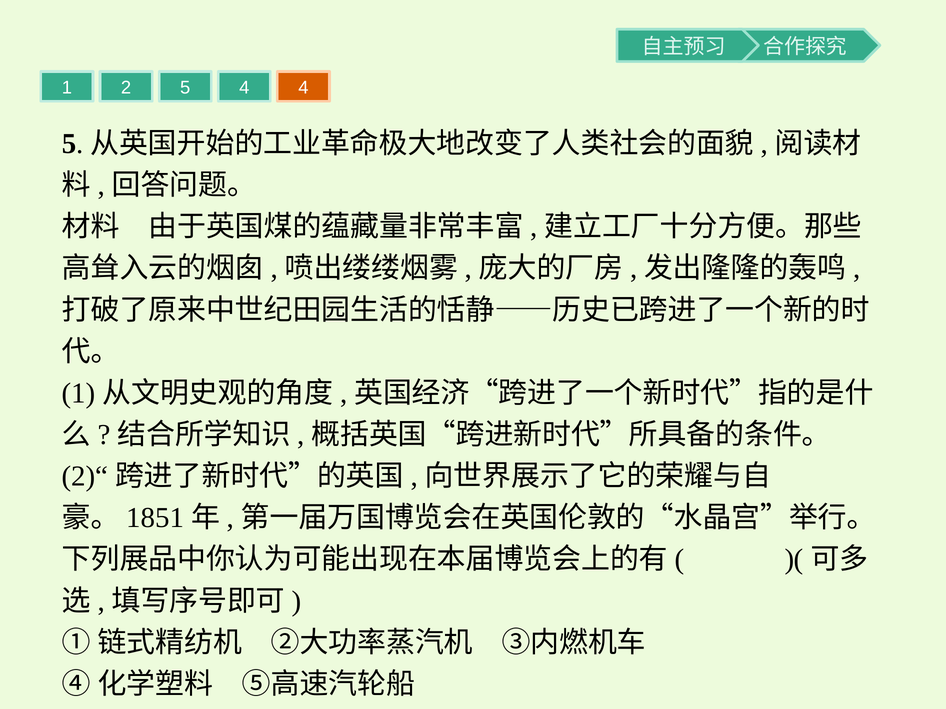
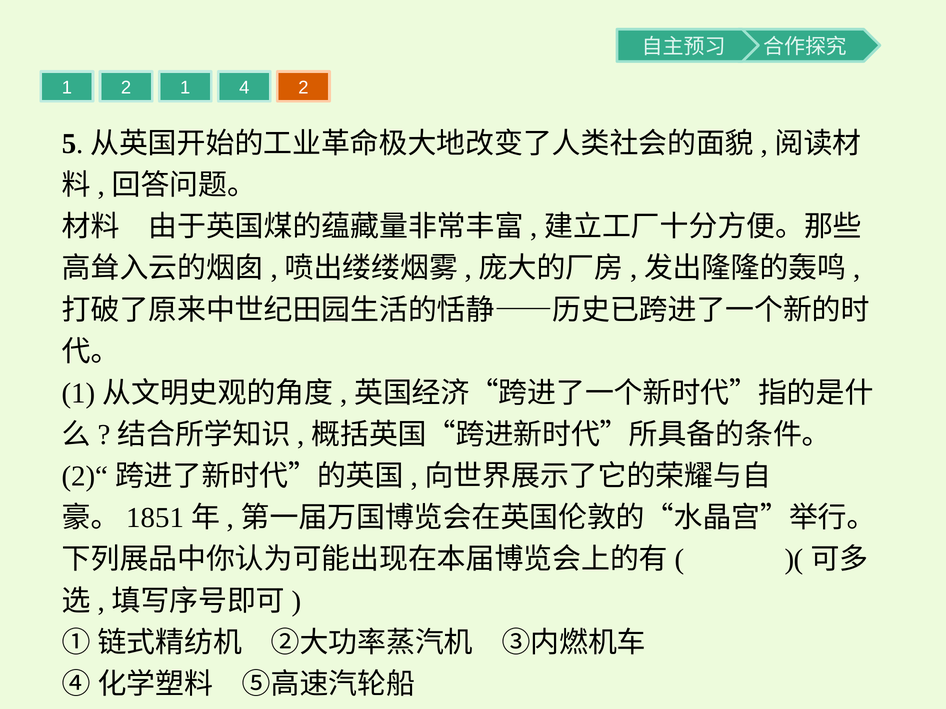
2 5: 5 -> 1
4 4: 4 -> 2
